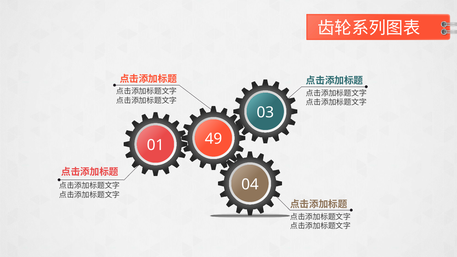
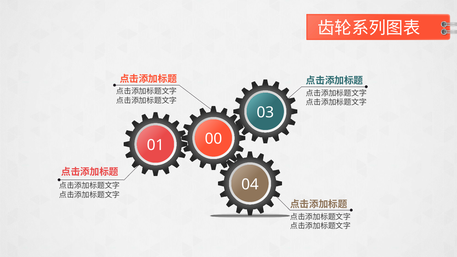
49: 49 -> 00
